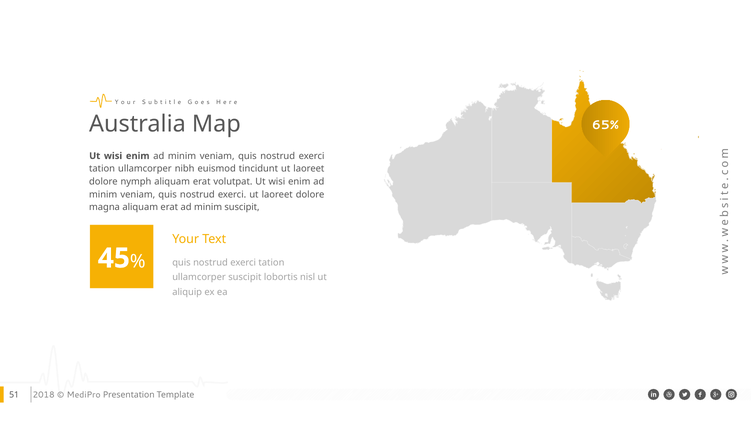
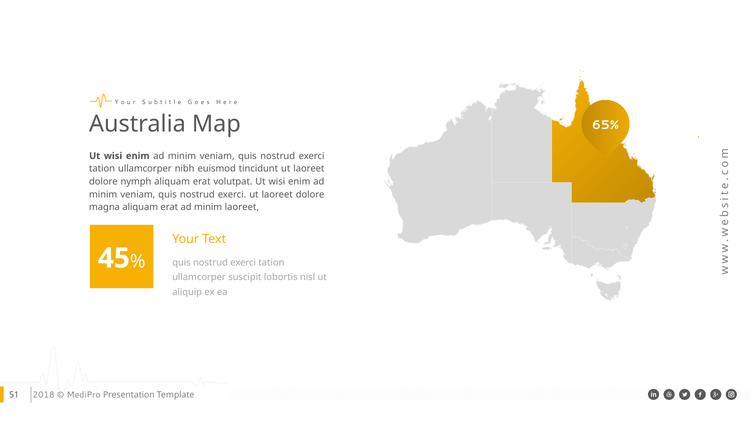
minim suscipit: suscipit -> laoreet
